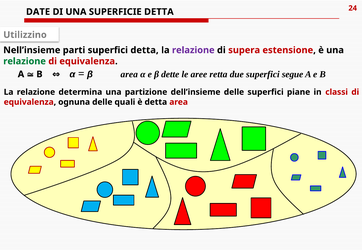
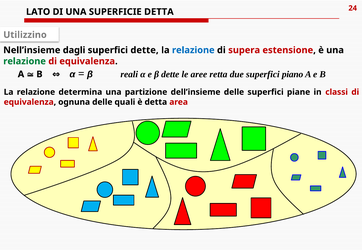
DATE: DATE -> LATO
parti: parti -> dagli
superfici detta: detta -> dette
relazione at (193, 50) colour: purple -> blue
β area: area -> reali
segue: segue -> piano
